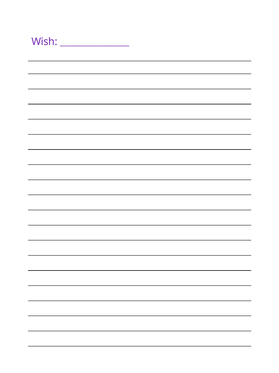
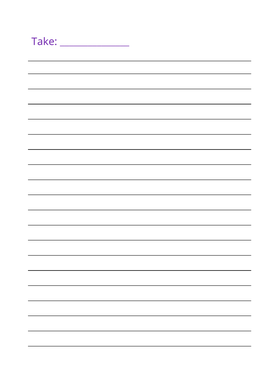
Wish: Wish -> Take
